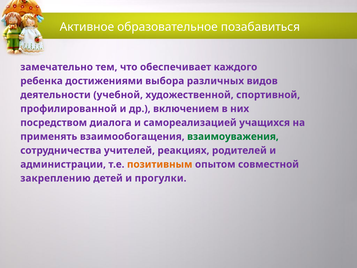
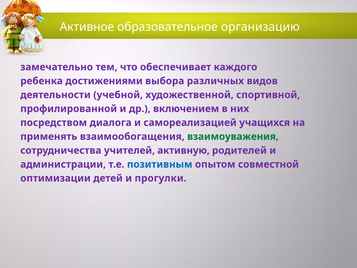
позабавиться: позабавиться -> организацию
реакциях: реакциях -> активную
позитивным colour: orange -> blue
закреплению: закреплению -> оптимизации
